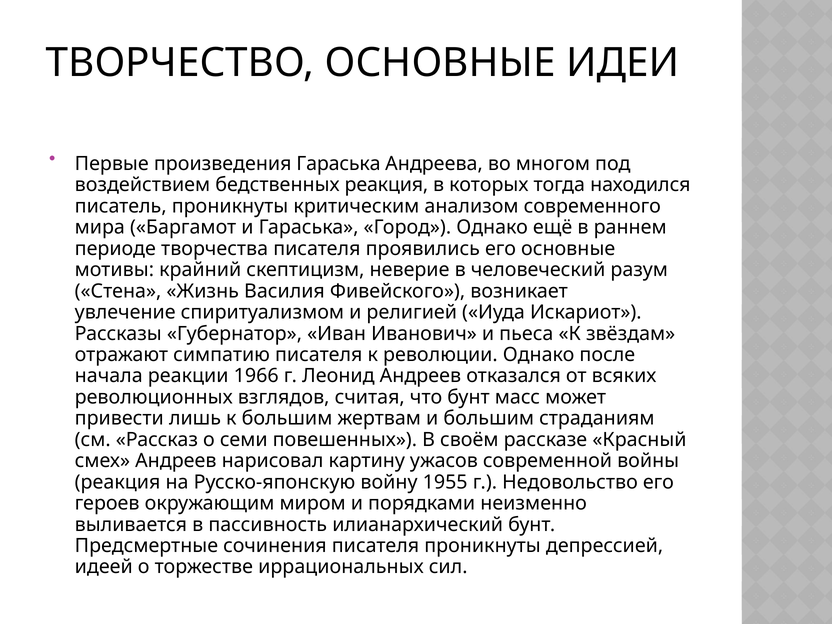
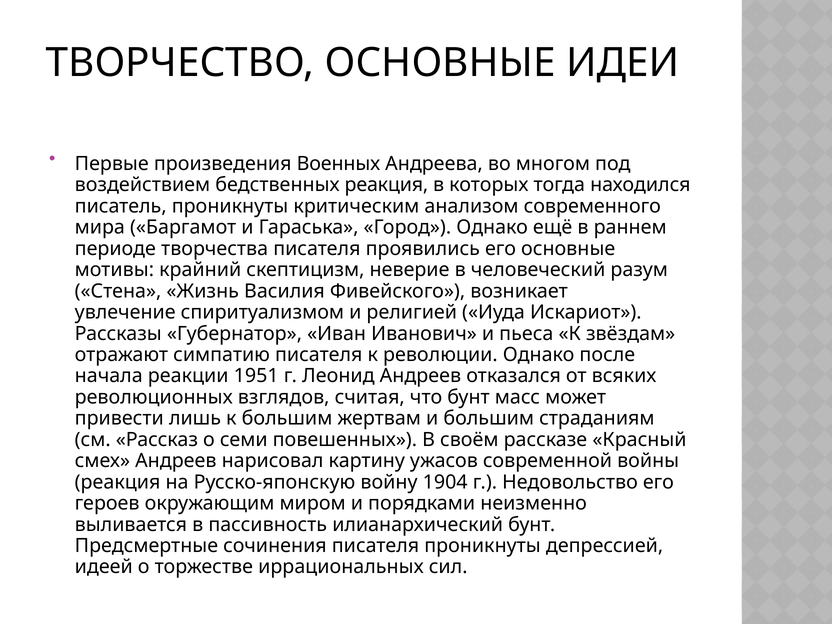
произведения Гараська: Гараська -> Военных
1966: 1966 -> 1951
1955: 1955 -> 1904
